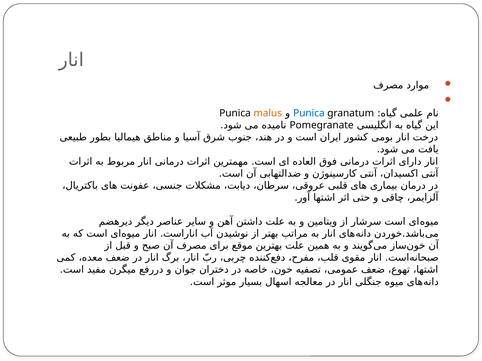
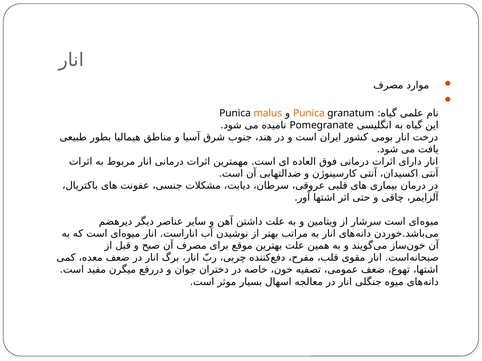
Punica at (309, 113) colour: blue -> orange
